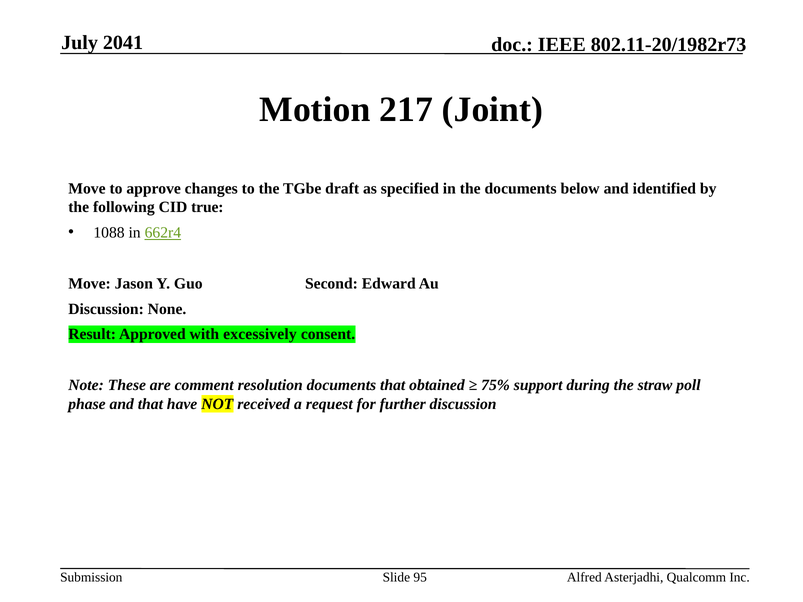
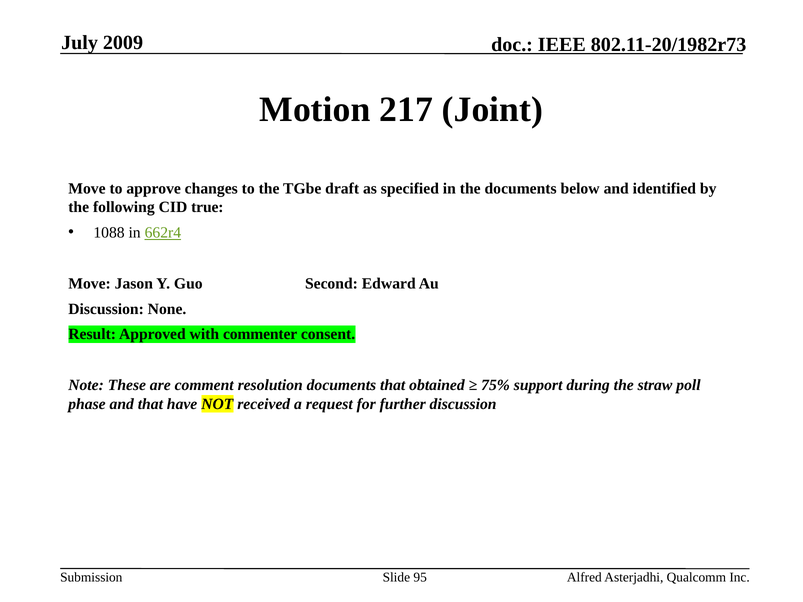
2041: 2041 -> 2009
excessively: excessively -> commenter
